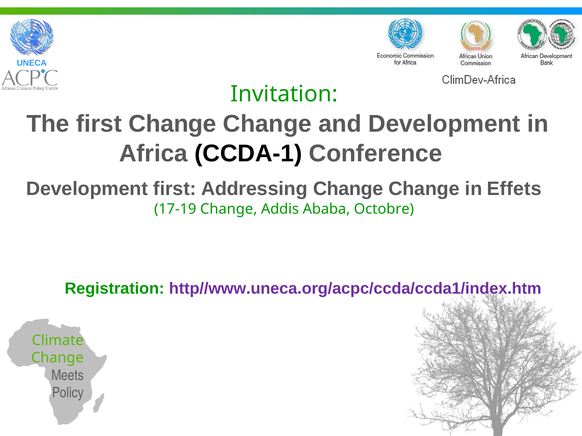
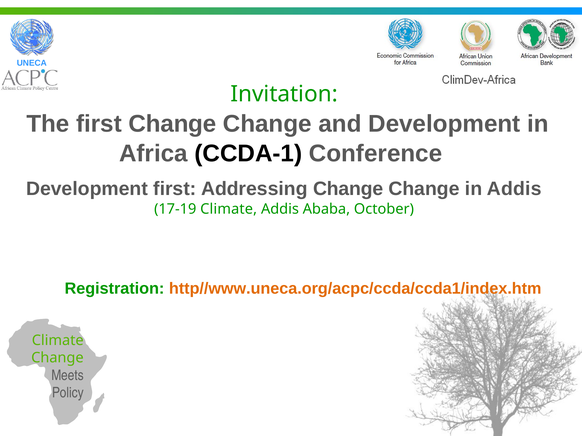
in Effets: Effets -> Addis
17-19 Change: Change -> Climate
Octobre: Octobre -> October
http//www.uneca.org/acpc/ccda/ccda1/index.htm colour: purple -> orange
